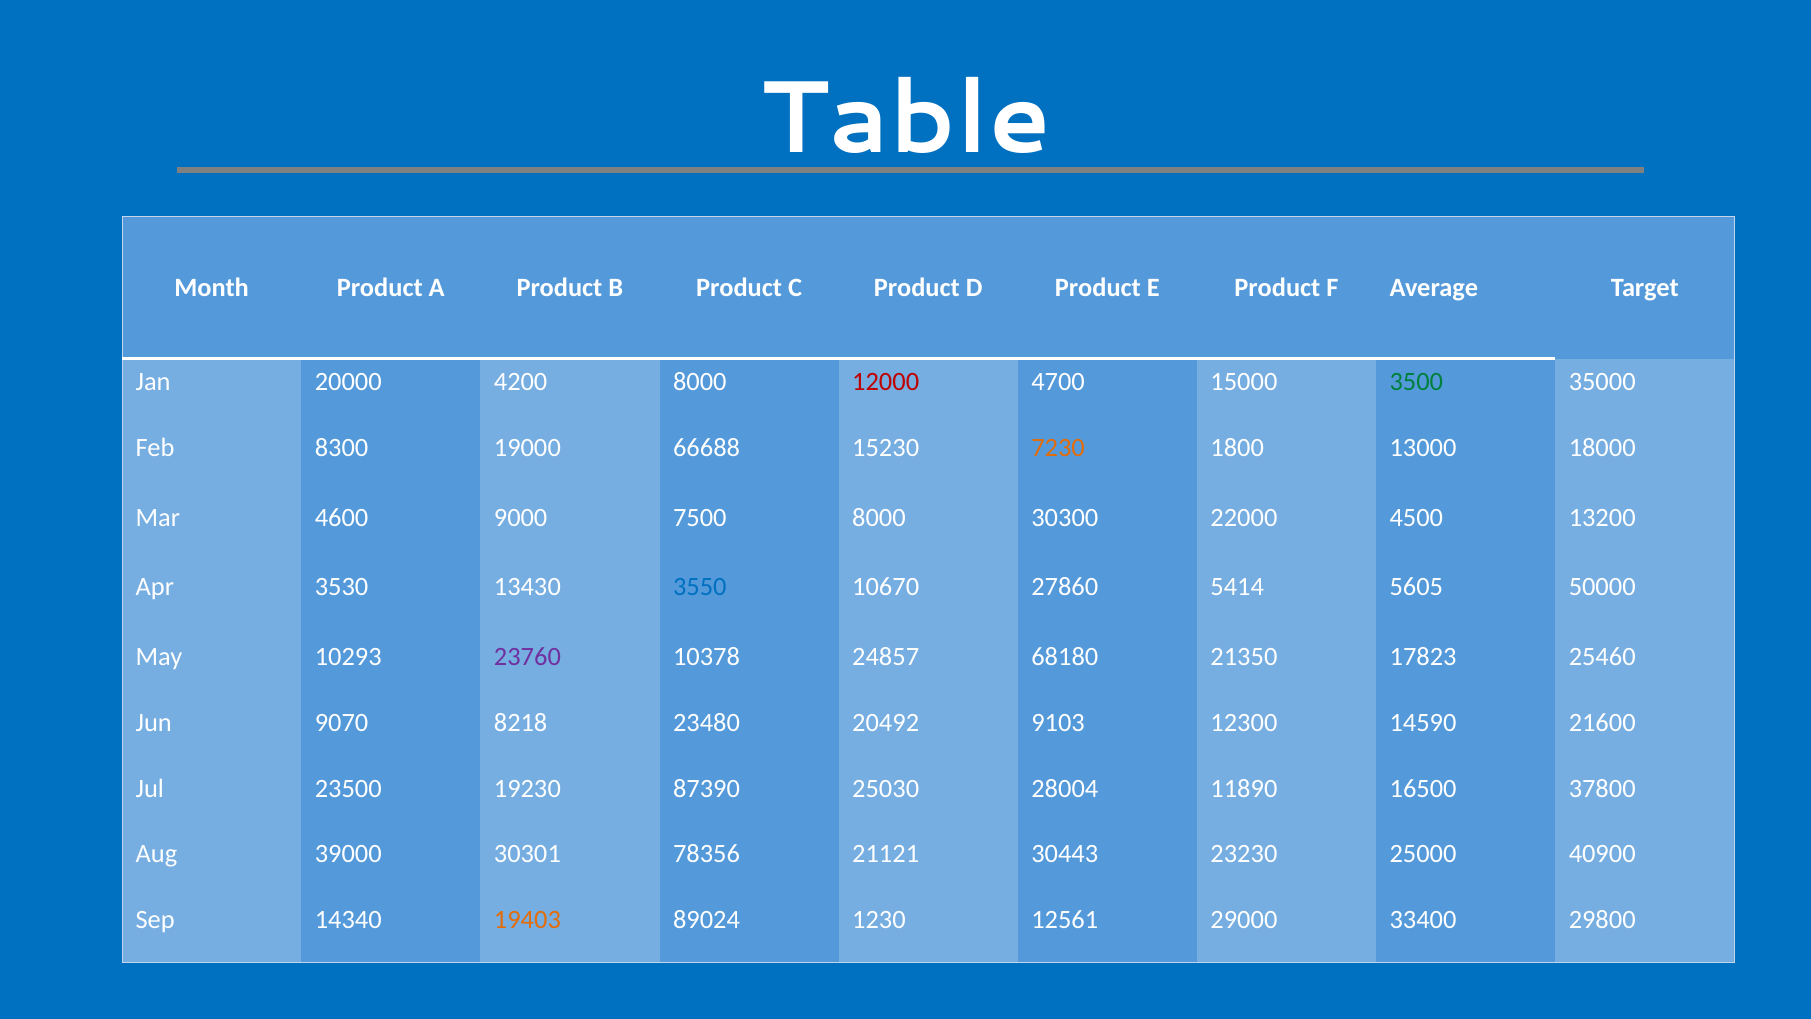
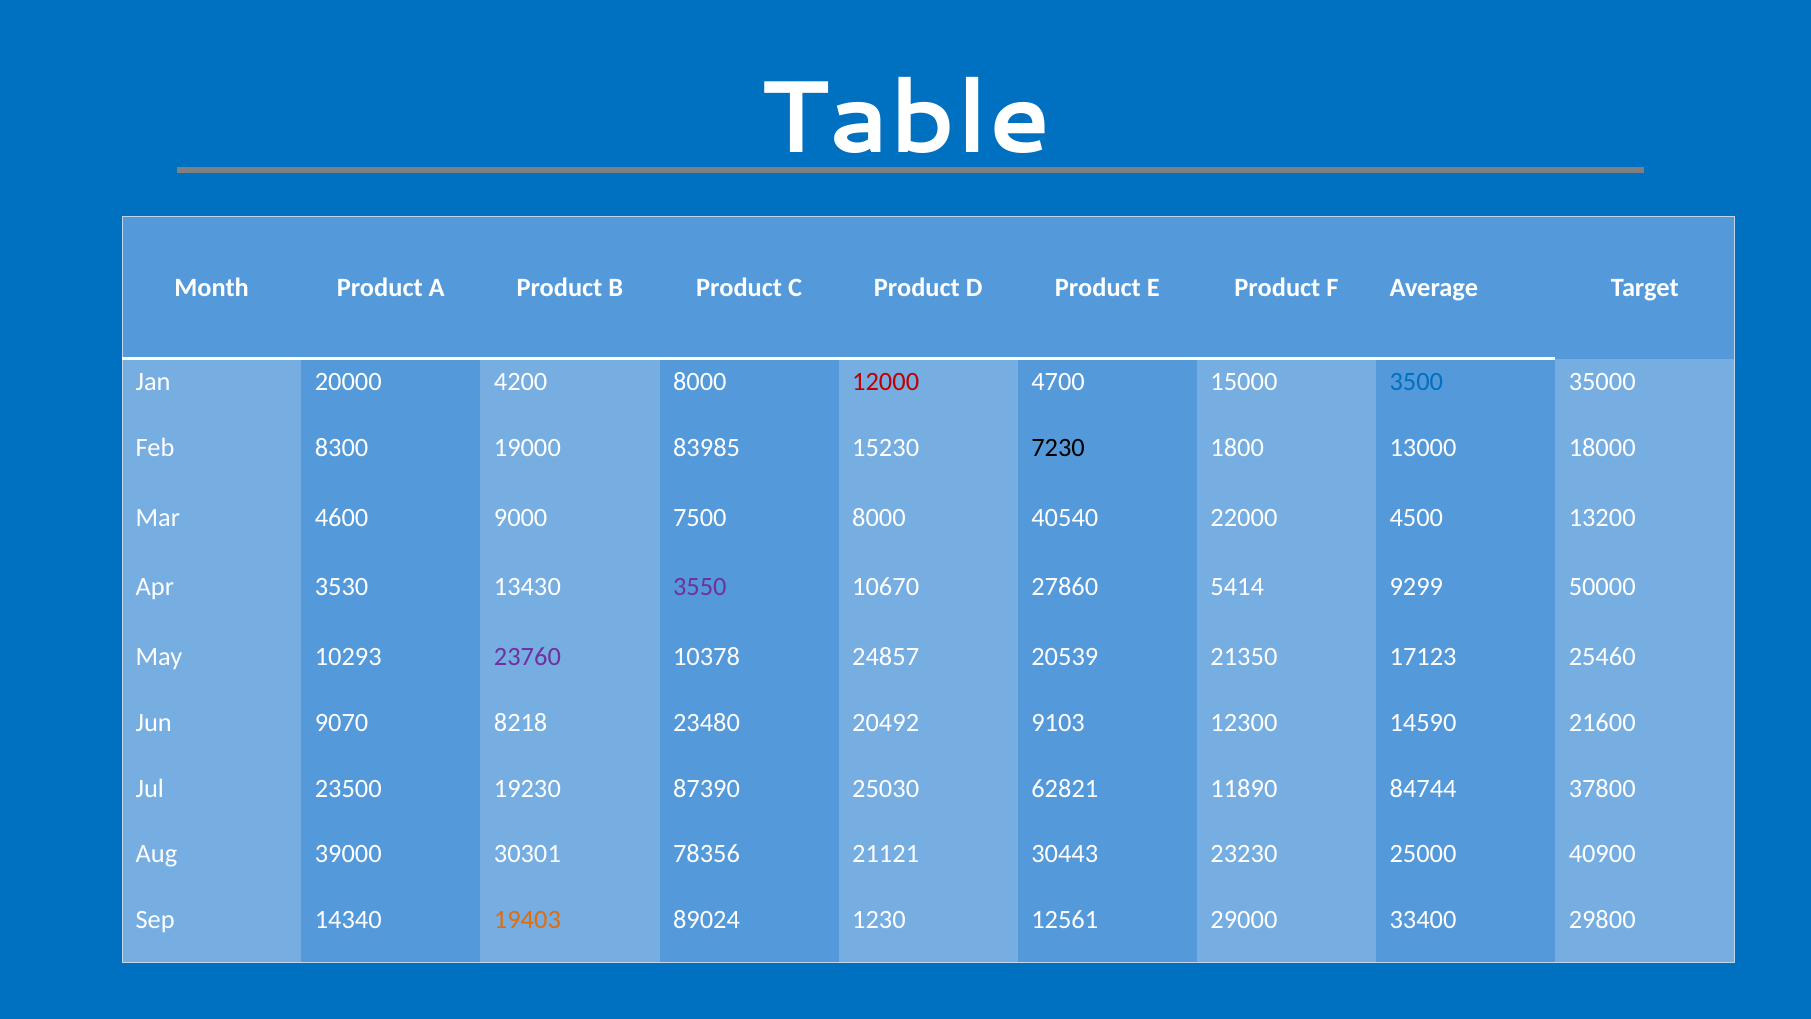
3500 colour: green -> blue
66688: 66688 -> 83985
7230 colour: orange -> black
30300: 30300 -> 40540
3550 colour: blue -> purple
5605: 5605 -> 9299
68180: 68180 -> 20539
17823: 17823 -> 17123
28004: 28004 -> 62821
16500: 16500 -> 84744
